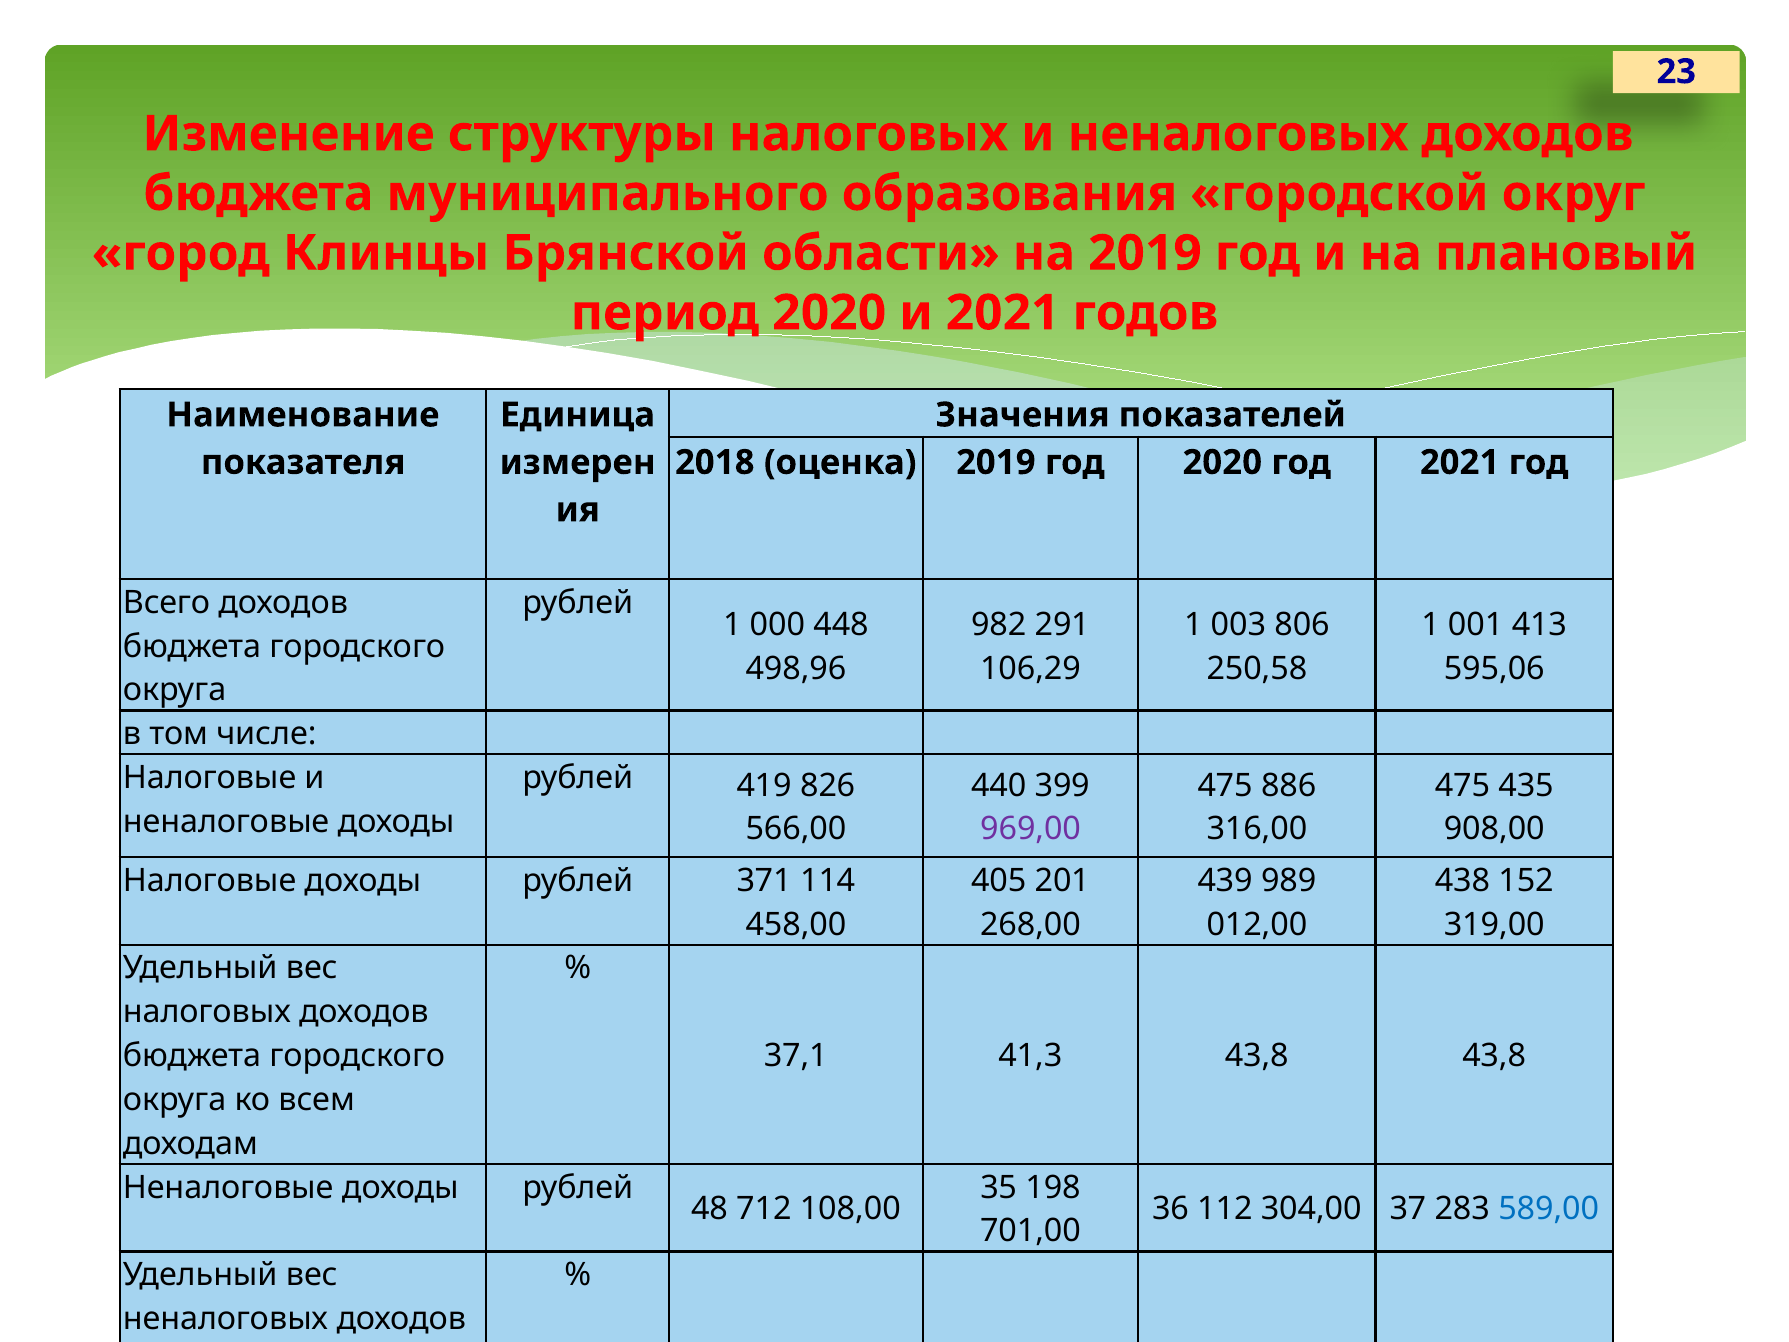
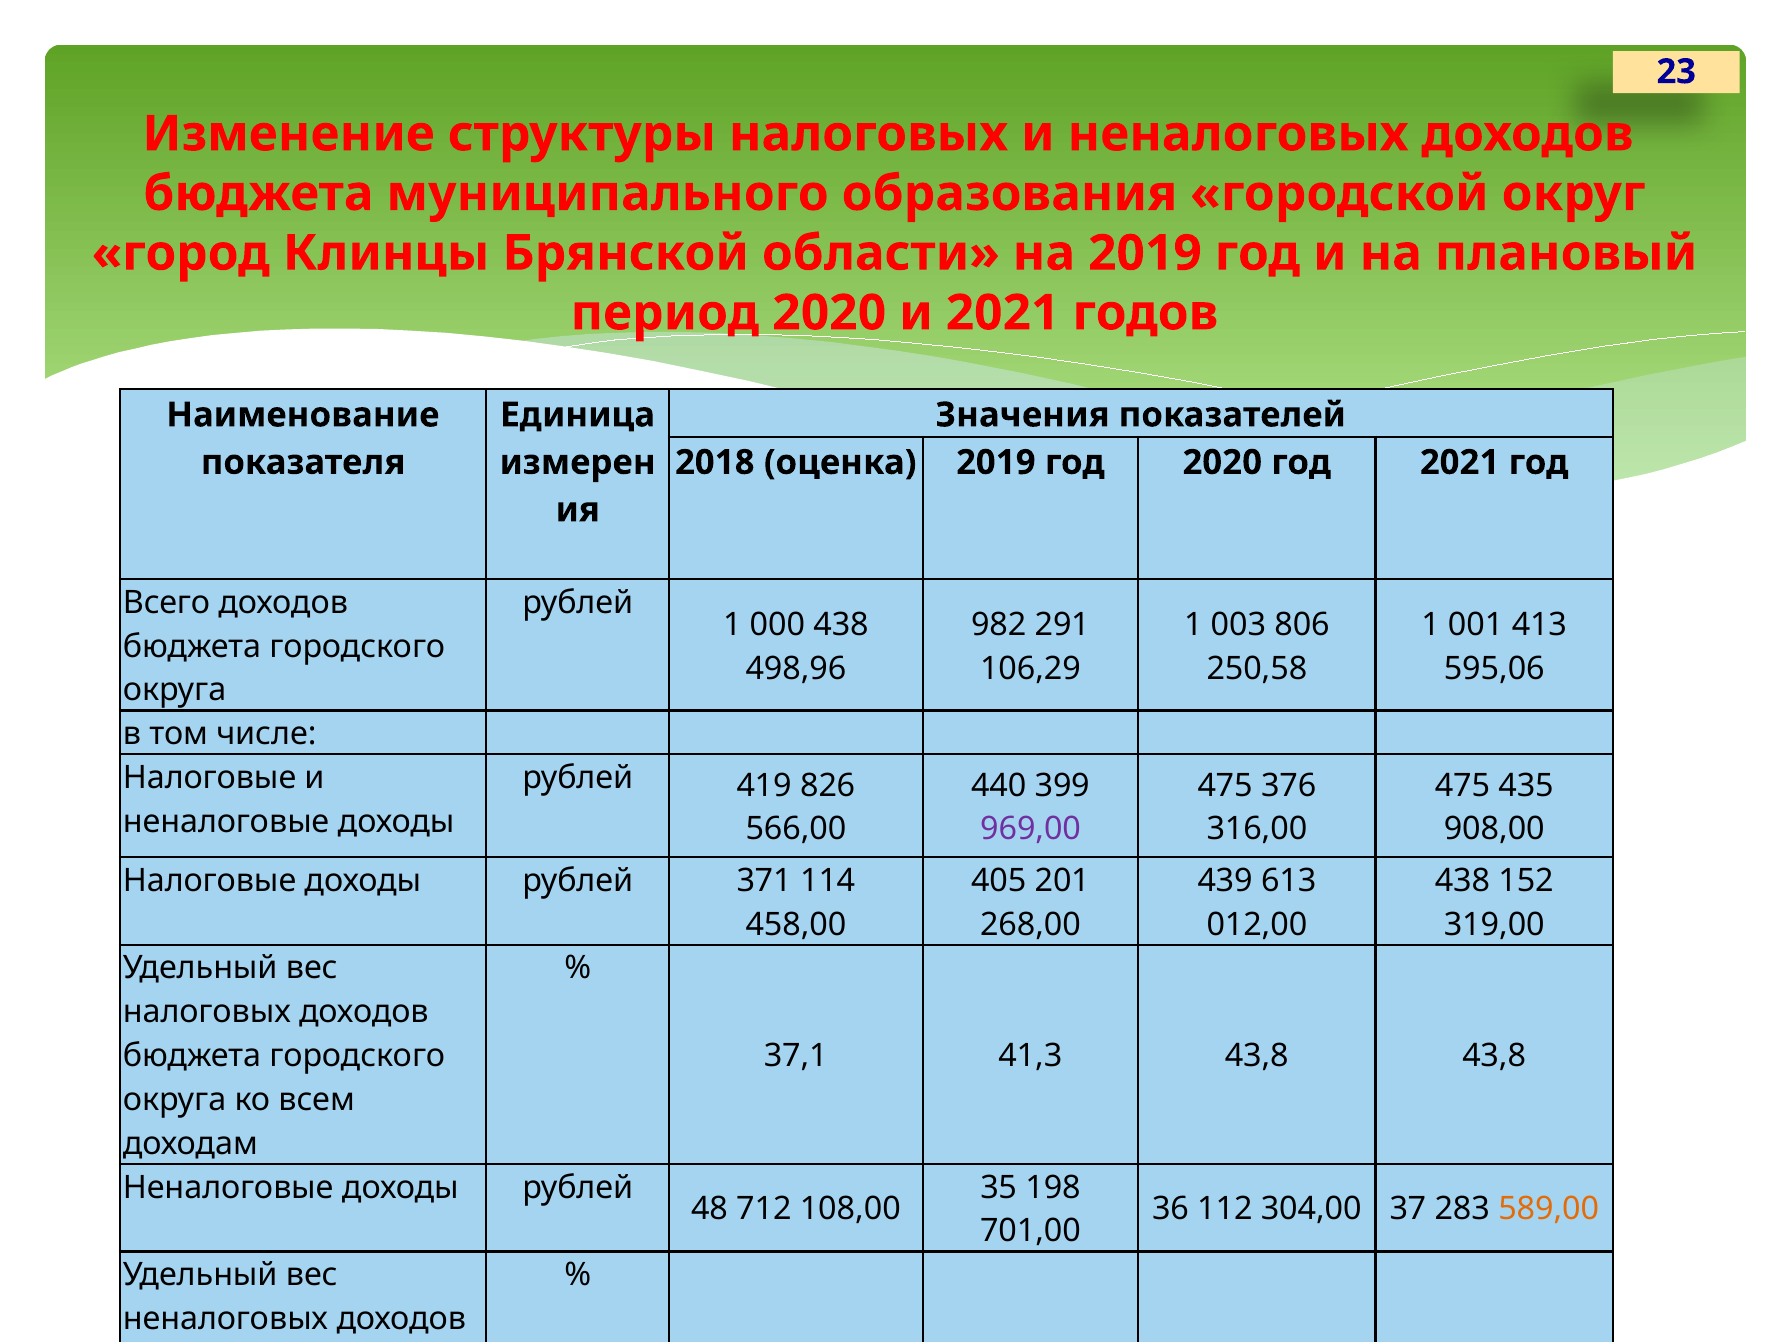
000 448: 448 -> 438
886: 886 -> 376
989: 989 -> 613
589,00 colour: blue -> orange
